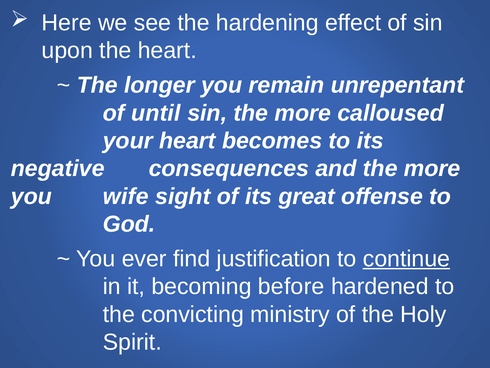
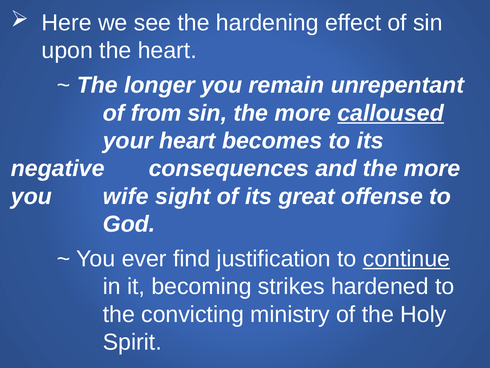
until: until -> from
calloused underline: none -> present
before: before -> strikes
